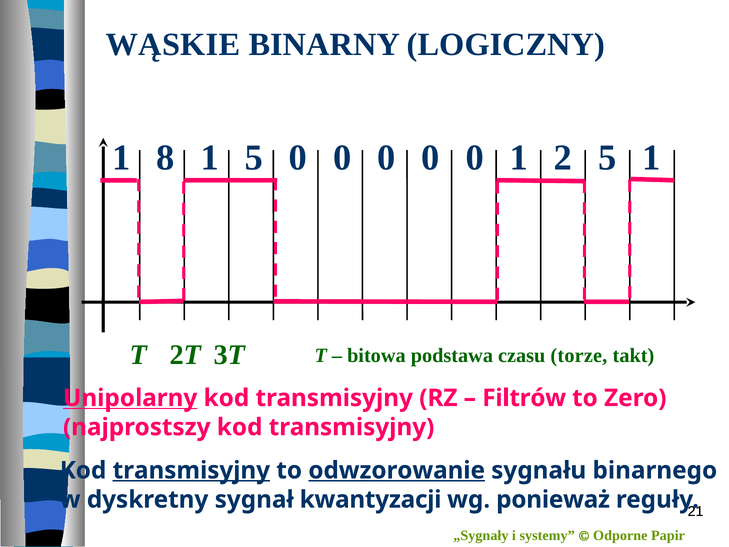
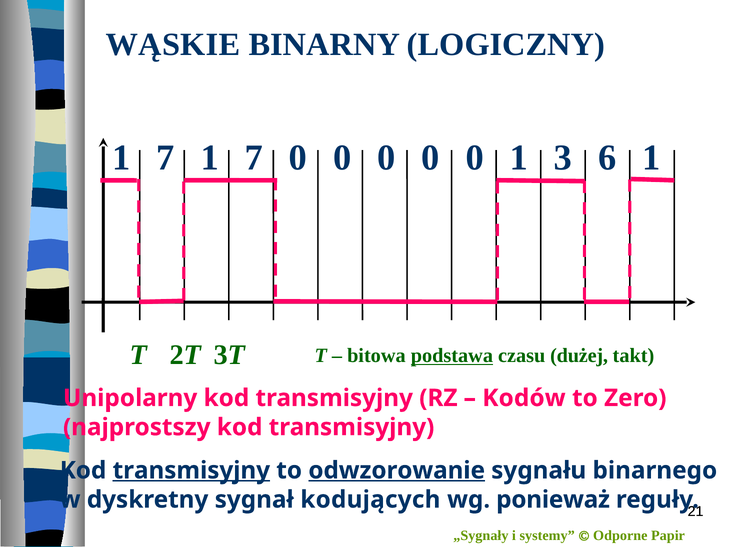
8 at (166, 158): 8 -> 7
5 at (254, 158): 5 -> 7
2: 2 -> 3
0 5: 5 -> 6
podstawa underline: none -> present
torze: torze -> dużej
Unipolarny underline: present -> none
Filtrów: Filtrów -> Kodów
kwantyzacji: kwantyzacji -> kodujących
